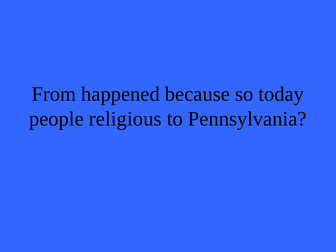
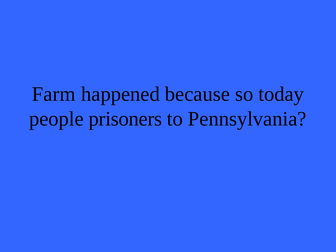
From: From -> Farm
religious: religious -> prisoners
